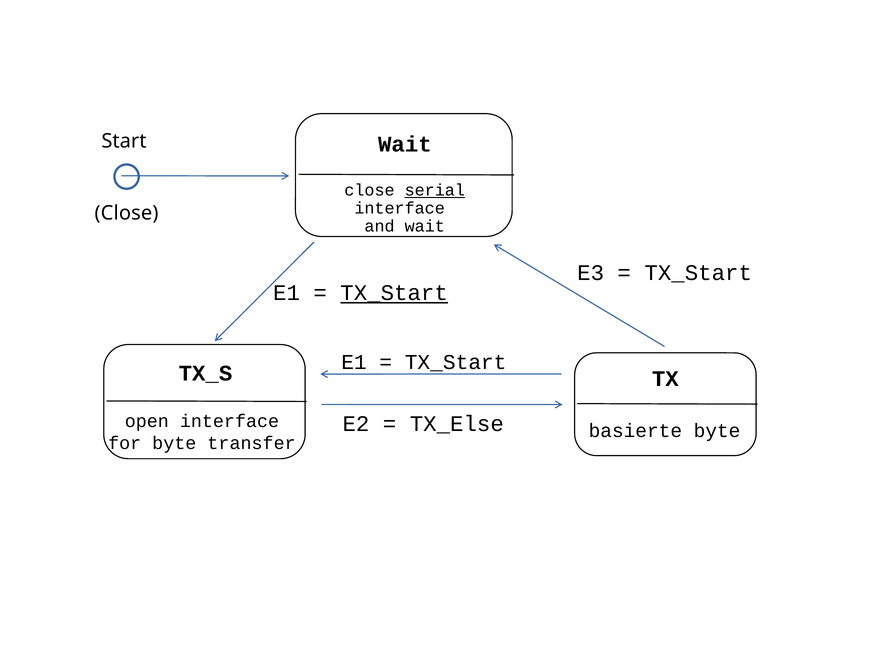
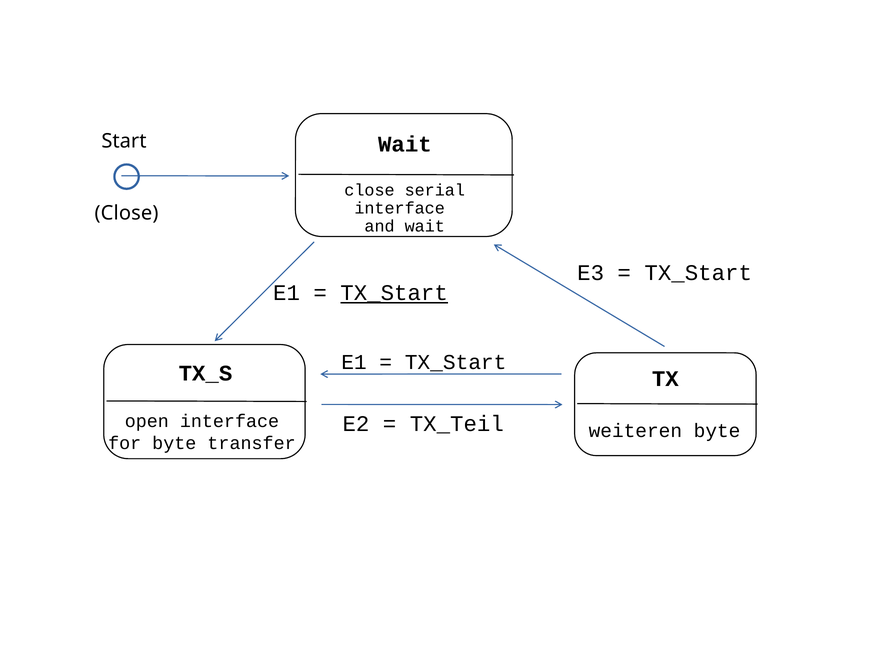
serial underline: present -> none
TX_Else: TX_Else -> TX_Teil
basierte: basierte -> weiteren
